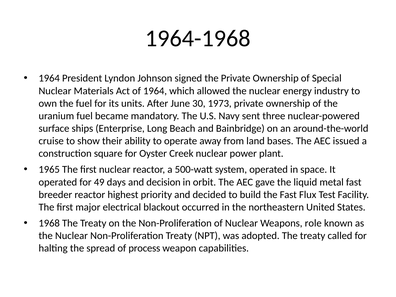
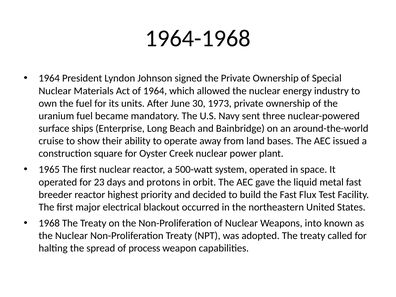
49: 49 -> 23
decision: decision -> protons
role: role -> into
